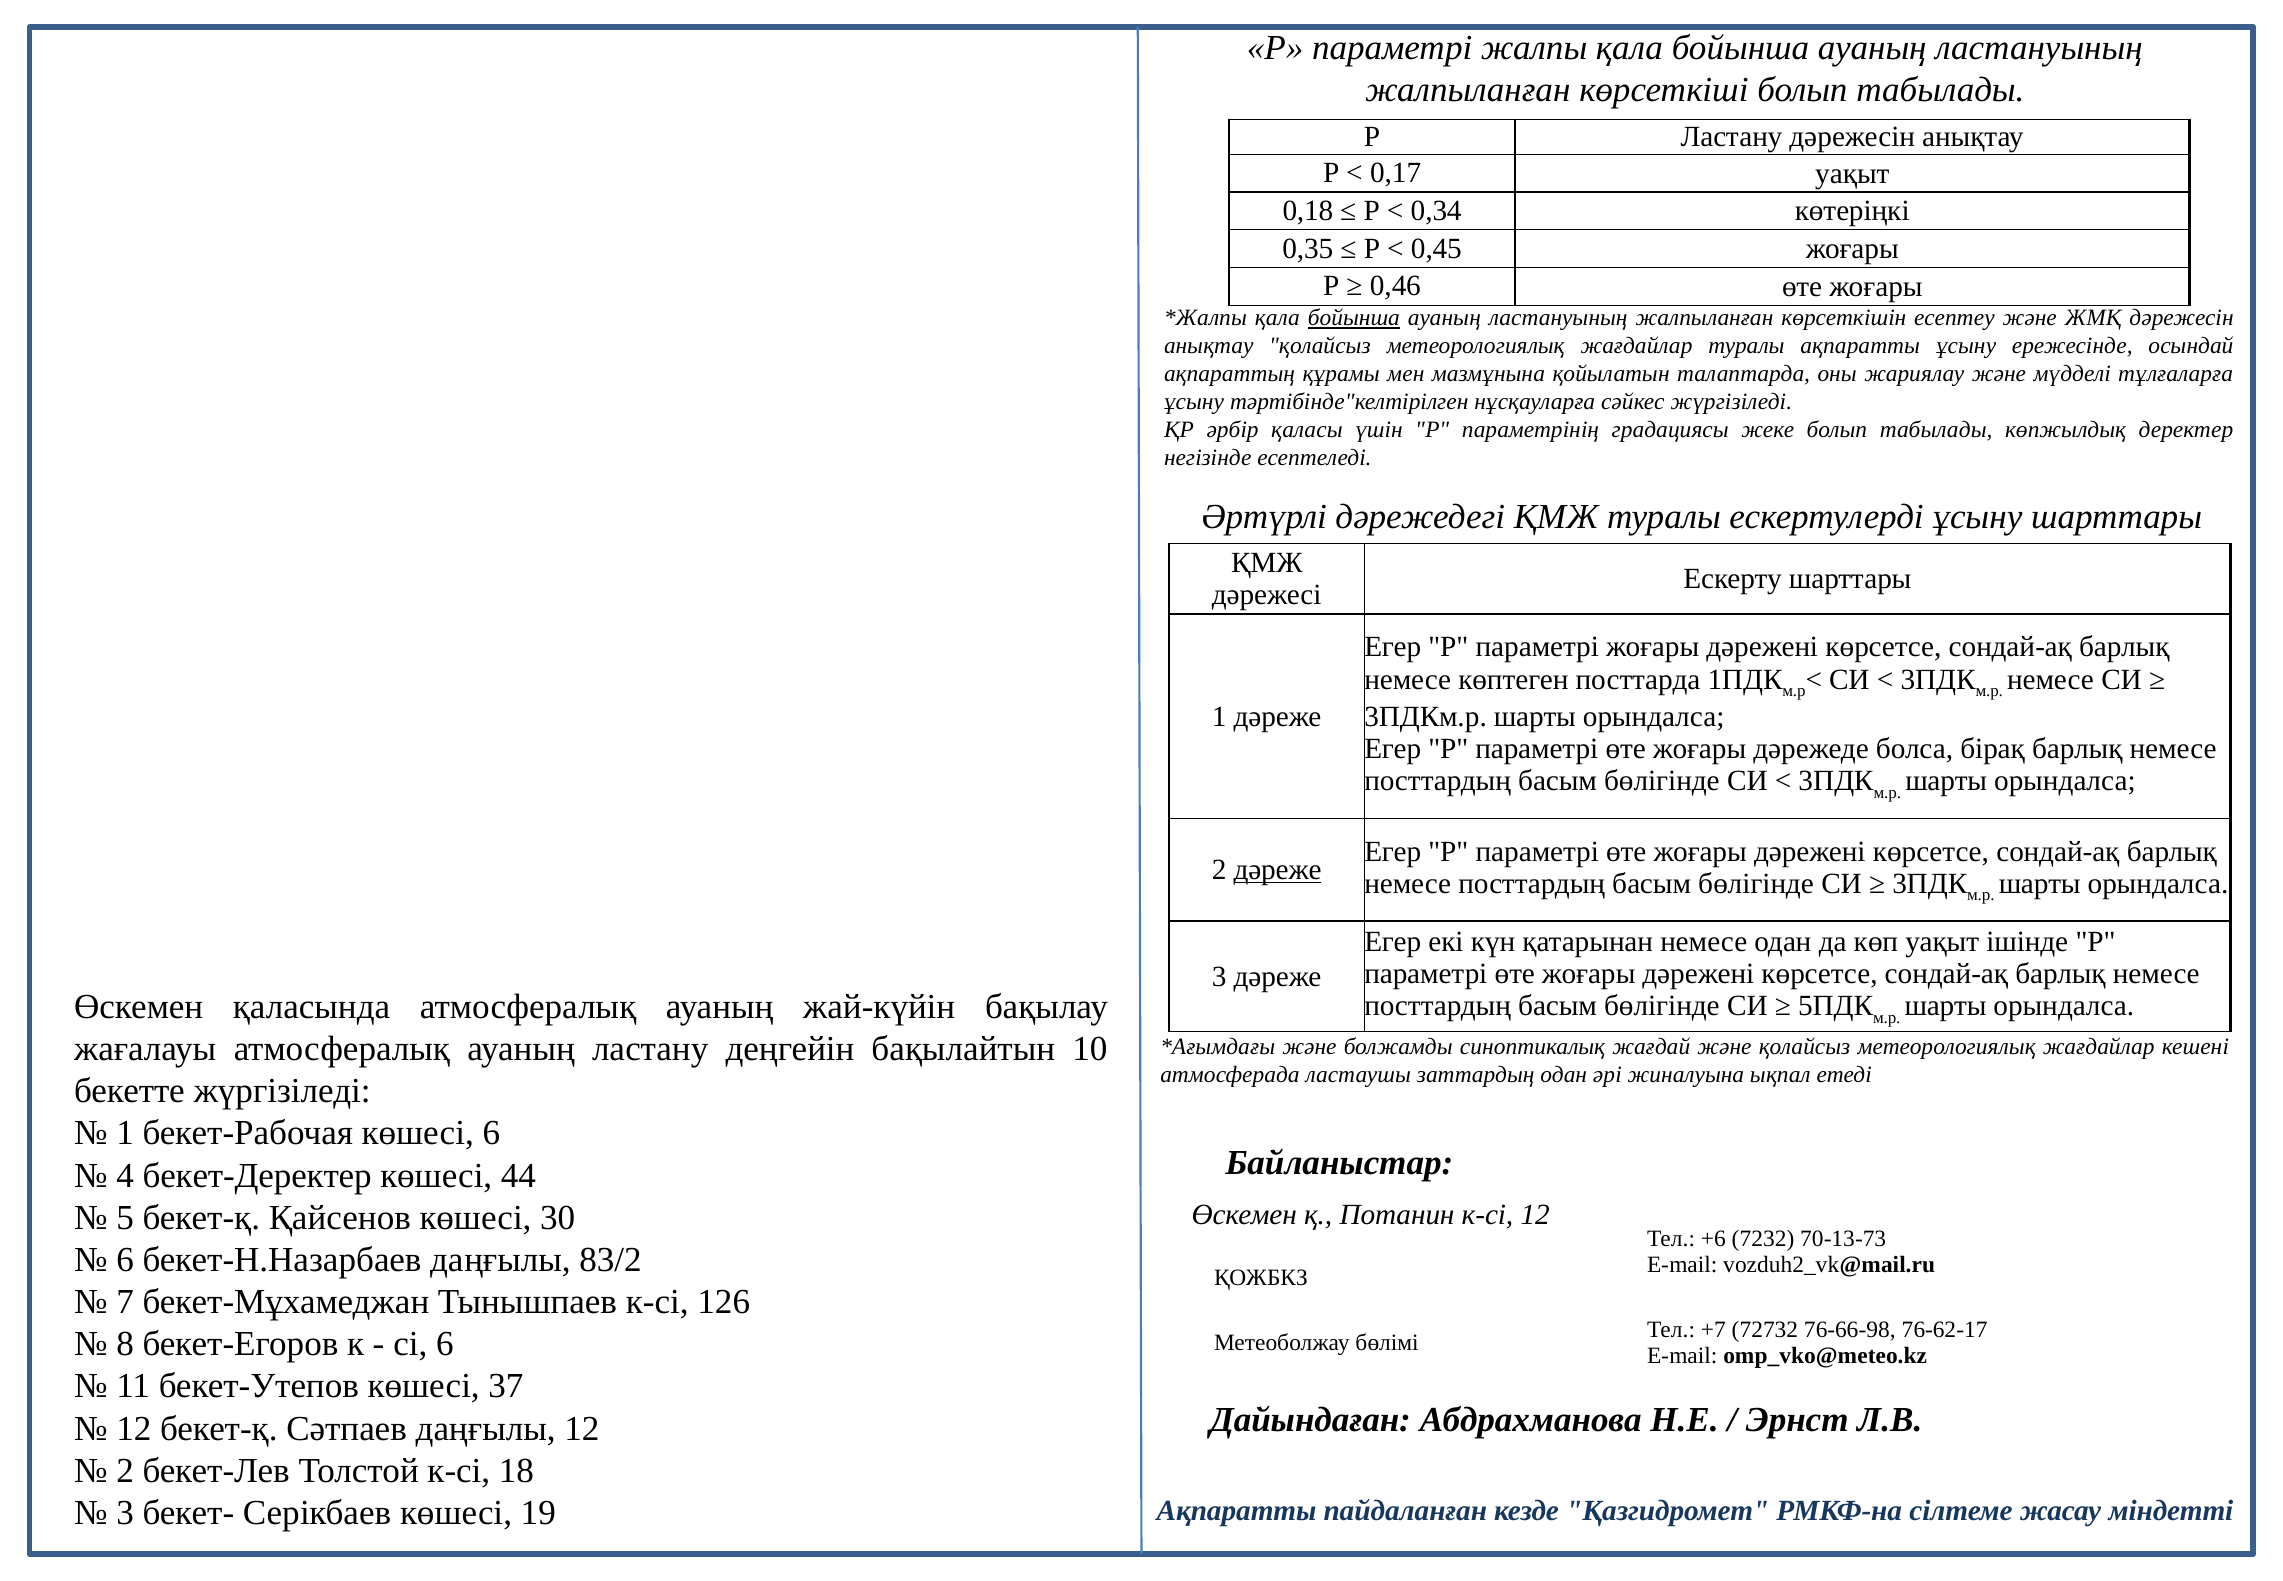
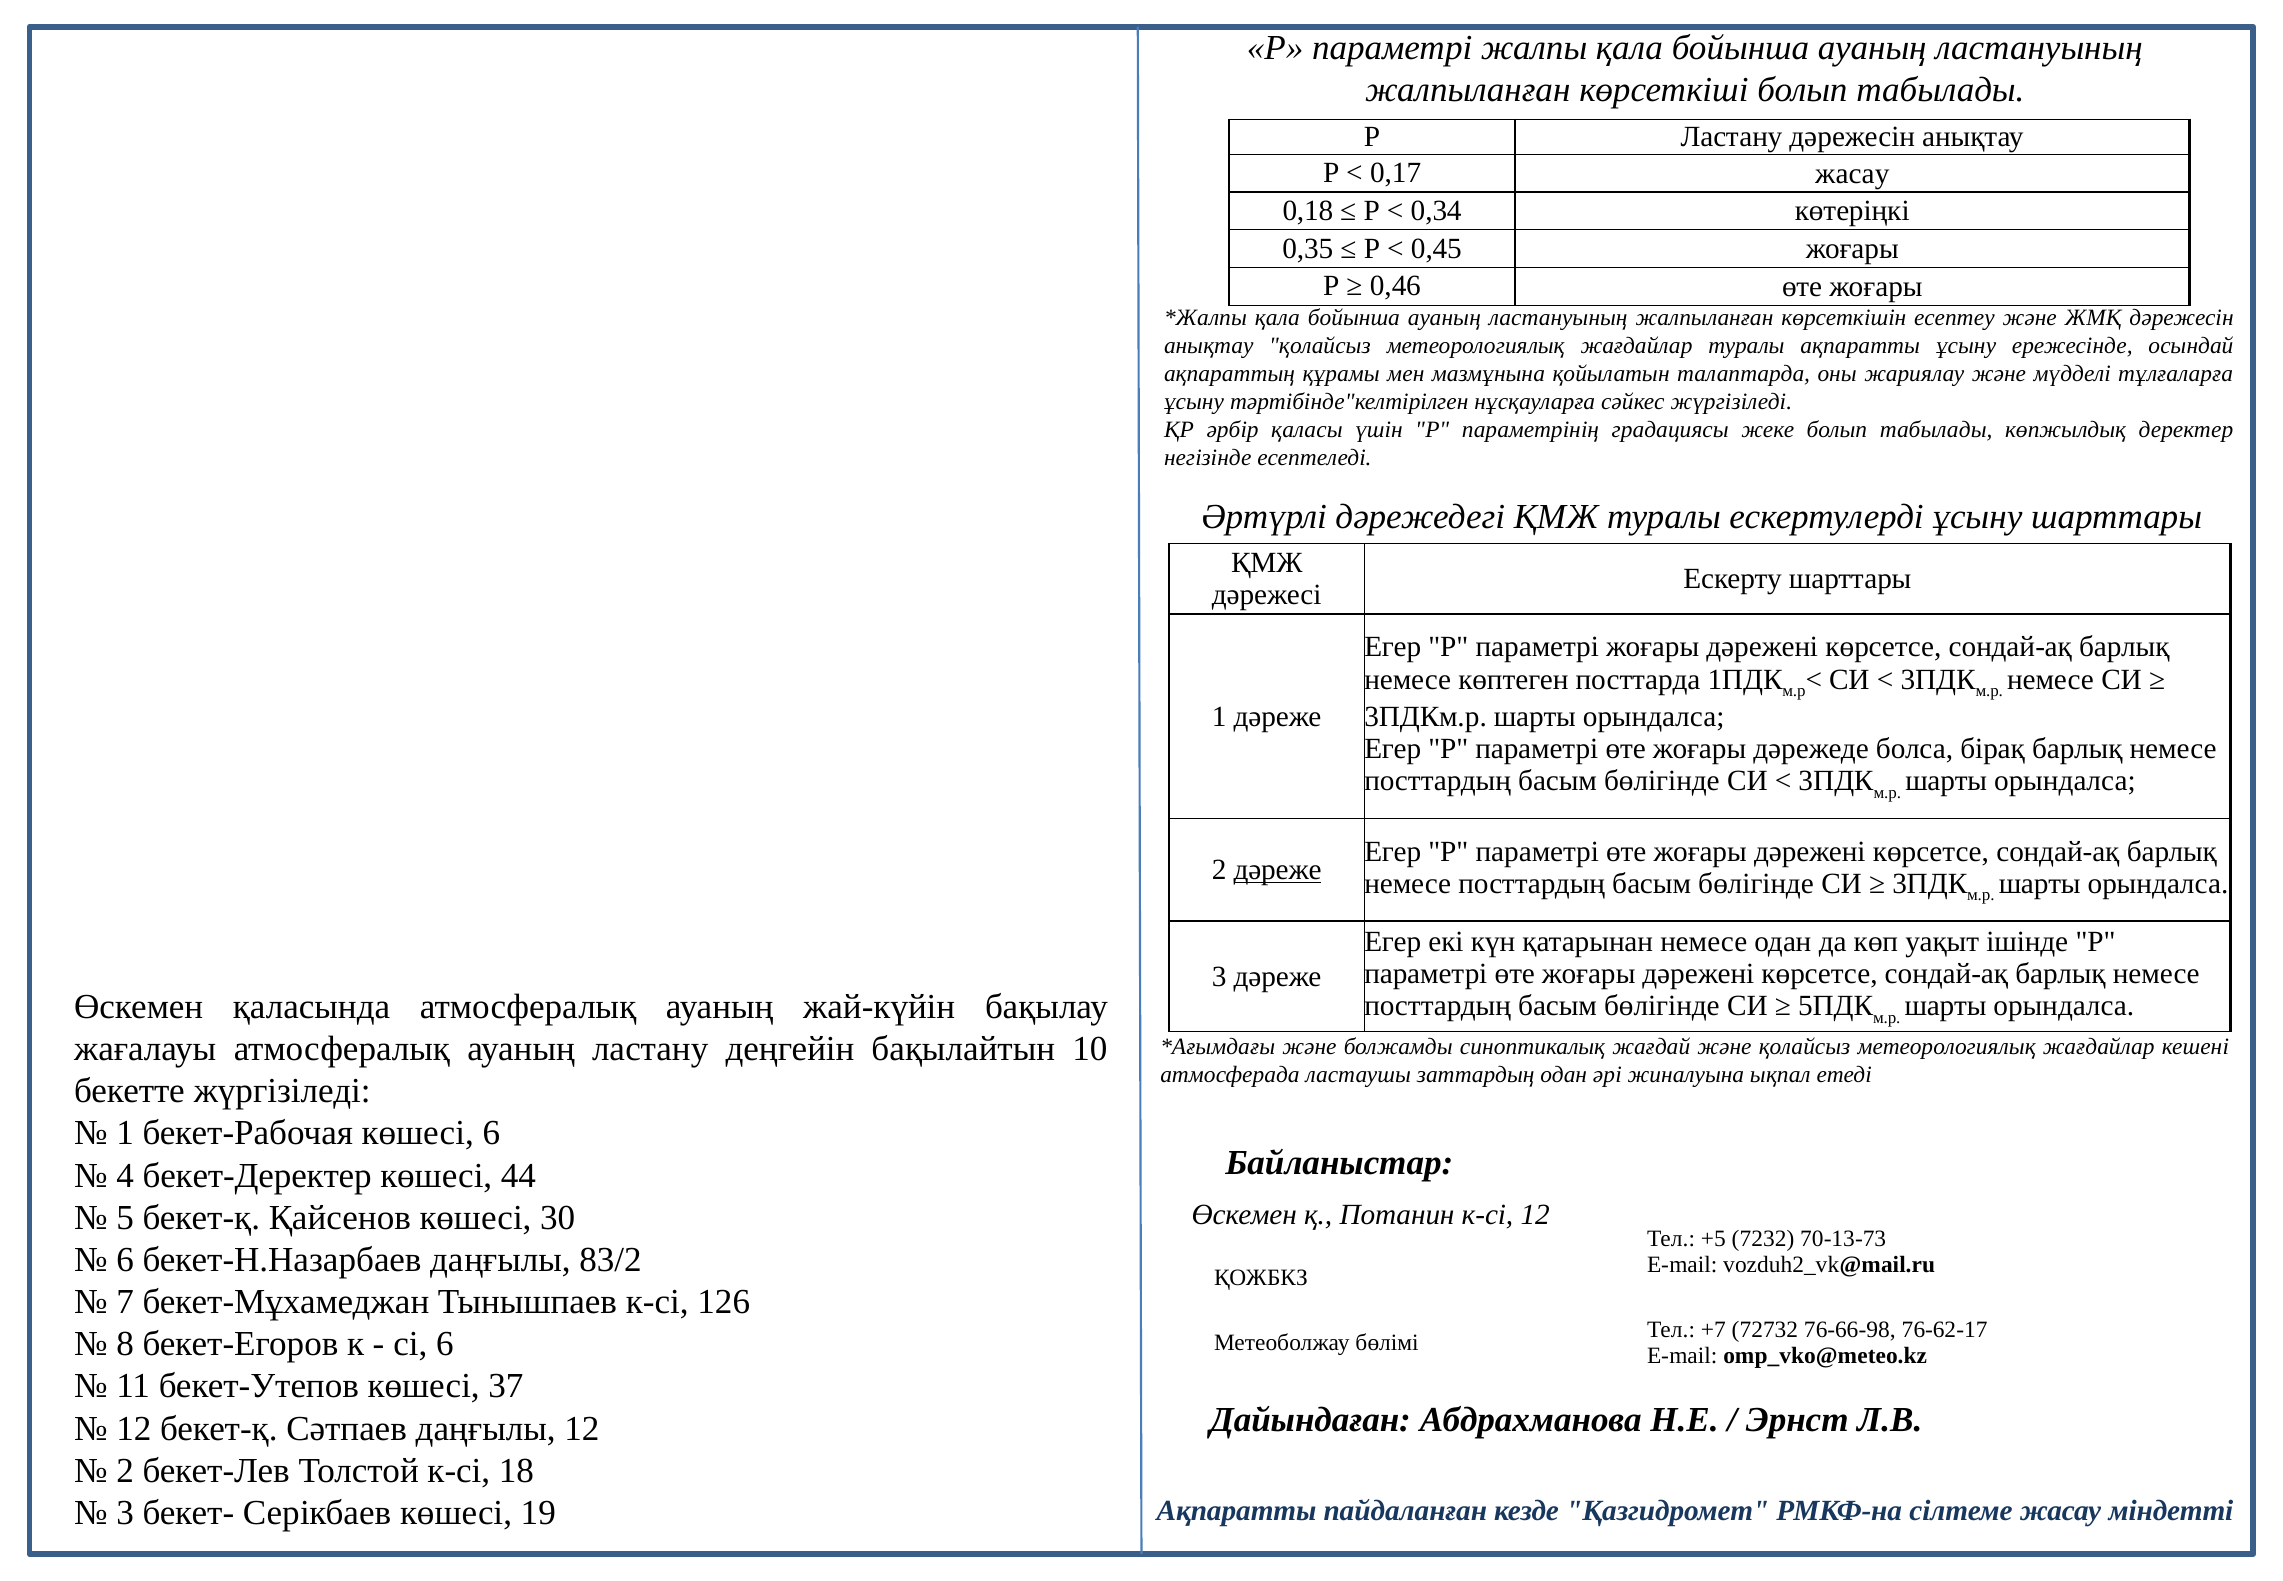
0,17 уақыт: уақыт -> жасау
бойынша at (1354, 318) underline: present -> none
+6: +6 -> +5
